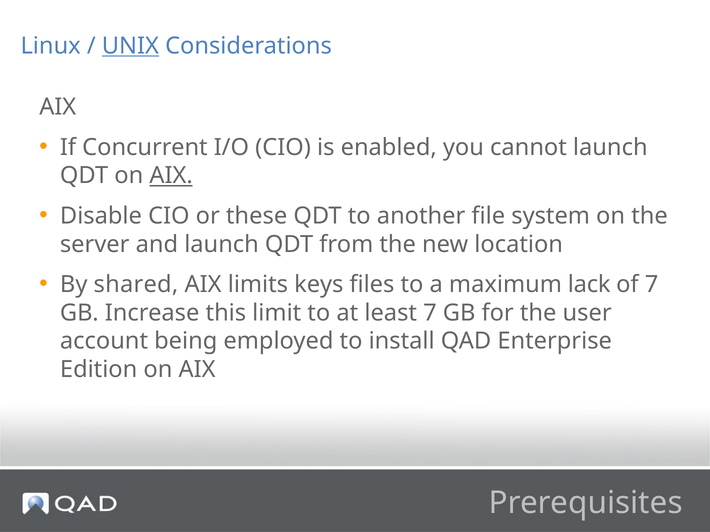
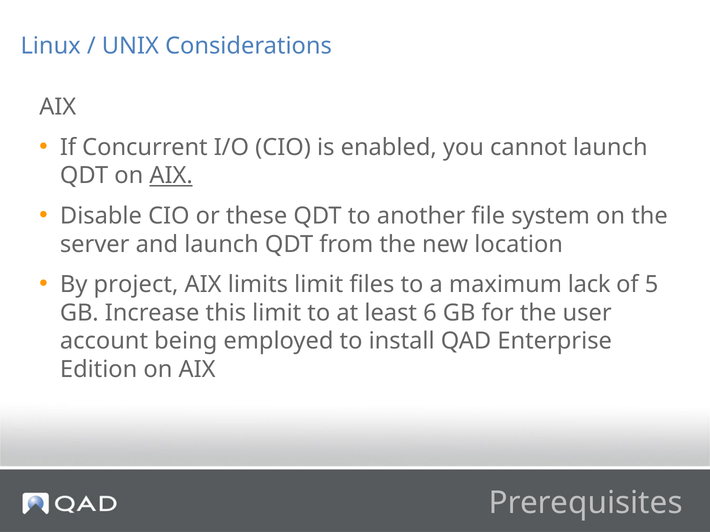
UNIX underline: present -> none
shared: shared -> project
limits keys: keys -> limit
of 7: 7 -> 5
least 7: 7 -> 6
